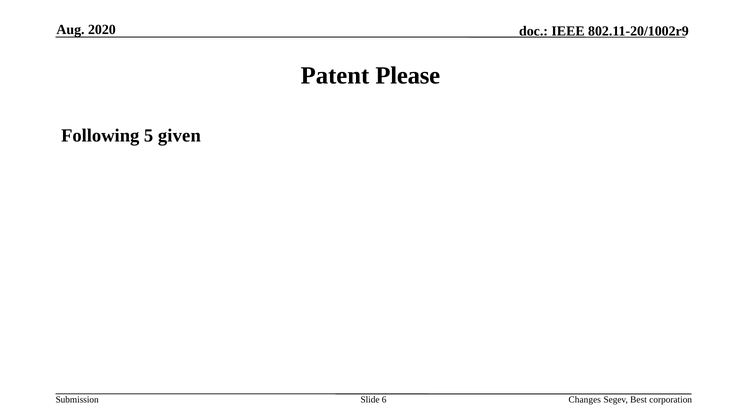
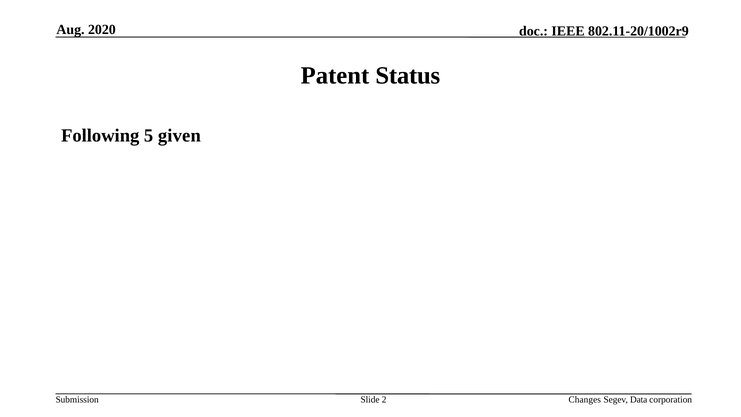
Please: Please -> Status
6: 6 -> 2
Best: Best -> Data
